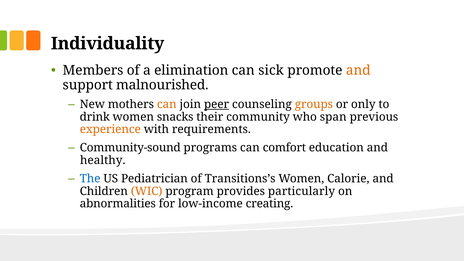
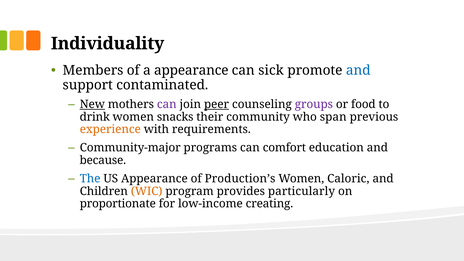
a elimination: elimination -> appearance
and at (358, 70) colour: orange -> blue
malnourished: malnourished -> contaminated
New underline: none -> present
can at (167, 104) colour: orange -> purple
groups colour: orange -> purple
only: only -> food
Community-sound: Community-sound -> Community-major
healthy: healthy -> because
US Pediatrician: Pediatrician -> Appearance
Transitions’s: Transitions’s -> Production’s
Calorie: Calorie -> Caloric
abnormalities: abnormalities -> proportionate
